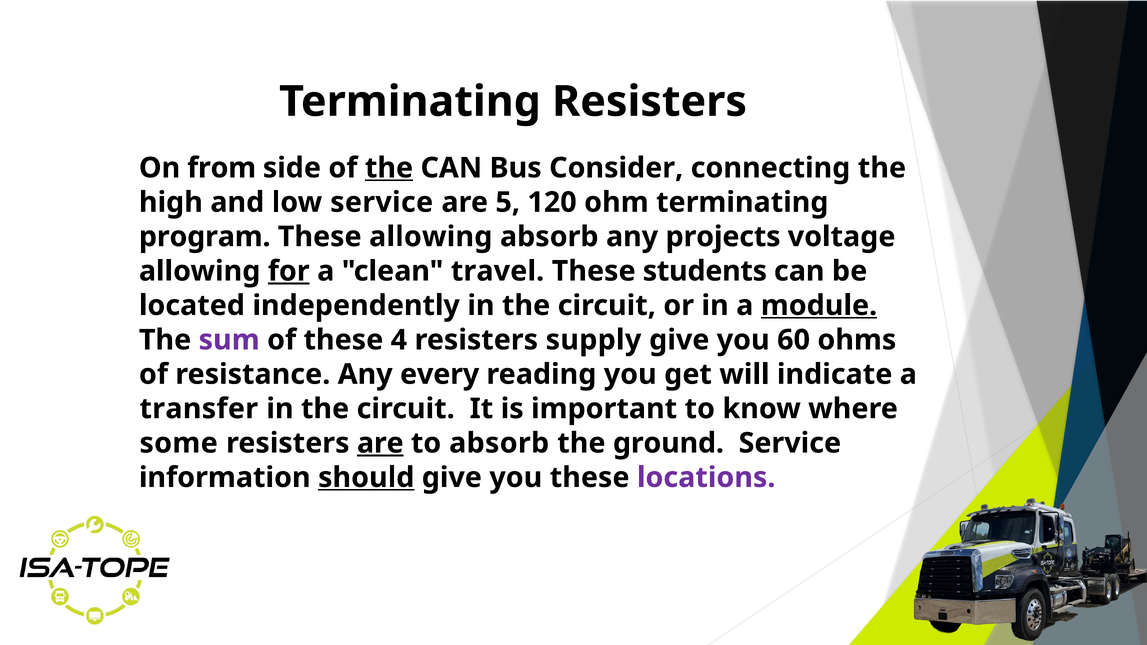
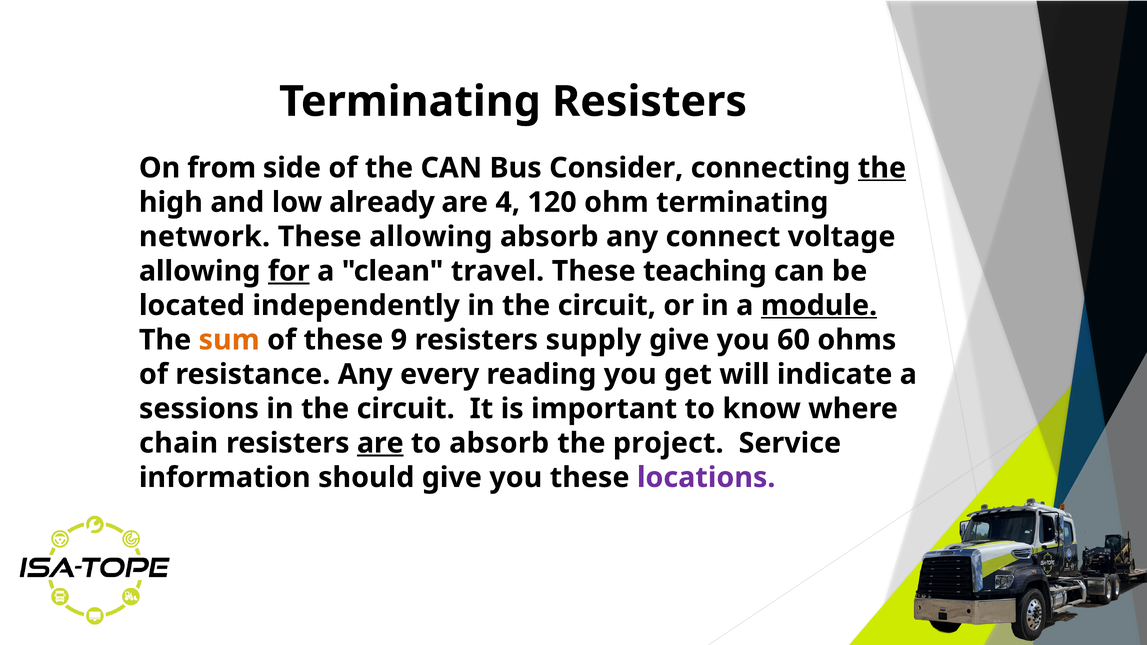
the at (389, 168) underline: present -> none
the at (882, 168) underline: none -> present
low service: service -> already
5: 5 -> 4
program: program -> network
projects: projects -> connect
students: students -> teaching
sum colour: purple -> orange
4: 4 -> 9
transfer: transfer -> sessions
some: some -> chain
ground: ground -> project
should underline: present -> none
